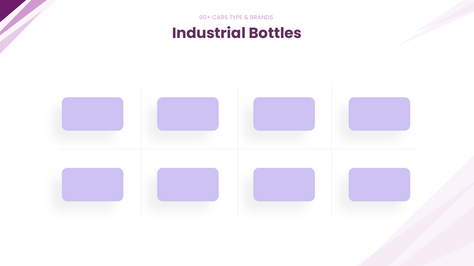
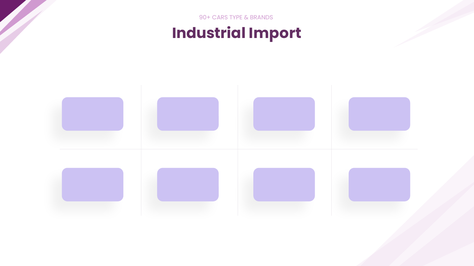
Bottles: Bottles -> Import
